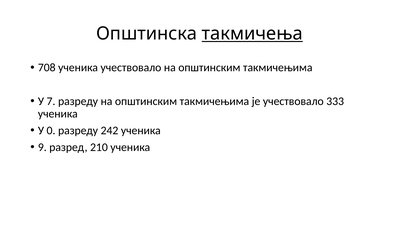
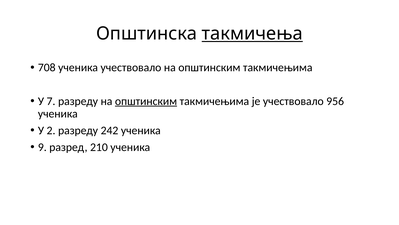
општинским at (146, 101) underline: none -> present
333: 333 -> 956
0: 0 -> 2
